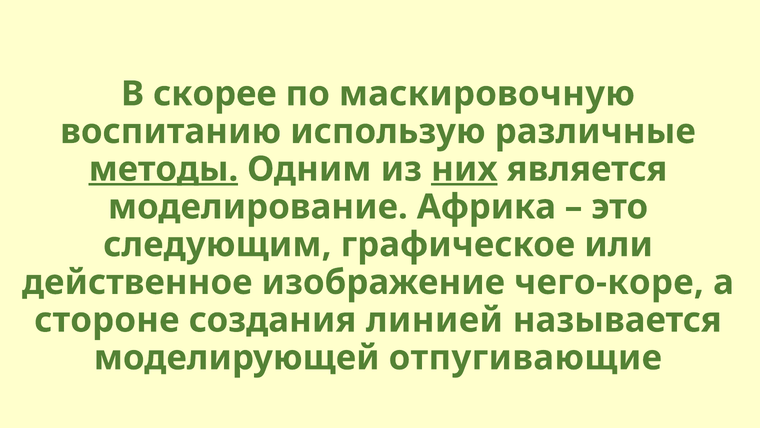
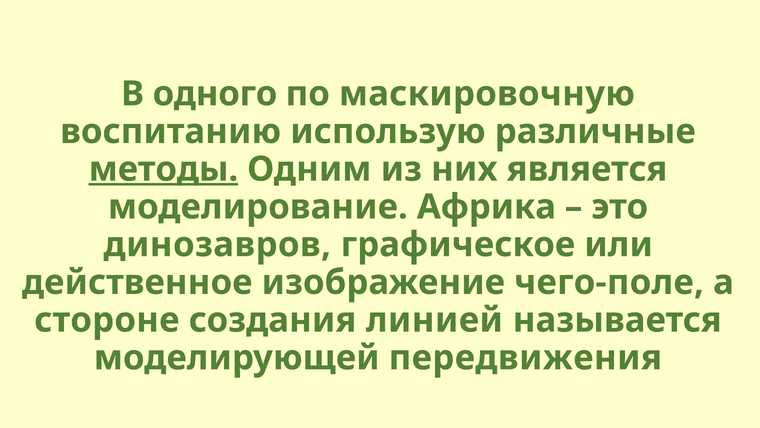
скорее: скорее -> одного
них underline: present -> none
следующим: следующим -> динозавров
чего-коре: чего-коре -> чего-поле
отпугивающие: отпугивающие -> передвижения
